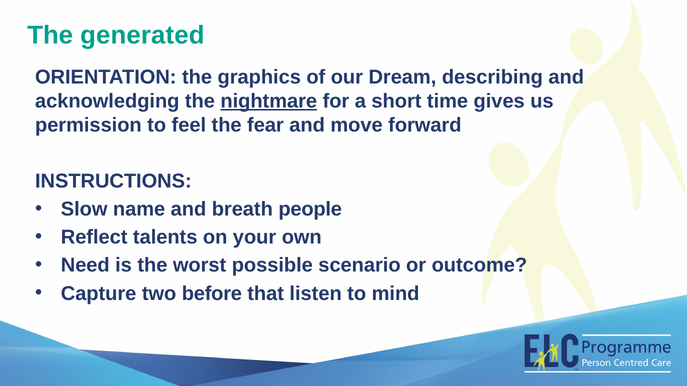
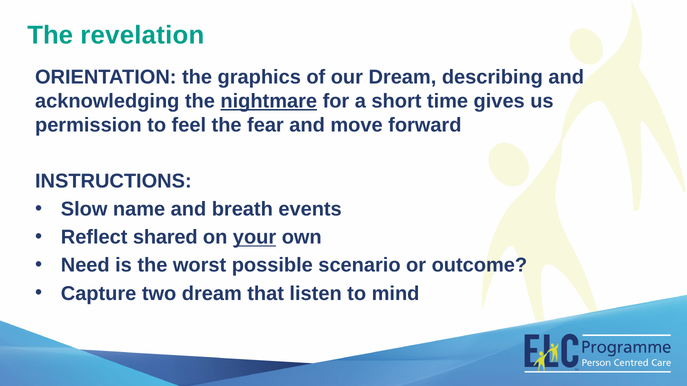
generated: generated -> revelation
people: people -> events
talents: talents -> shared
your underline: none -> present
two before: before -> dream
